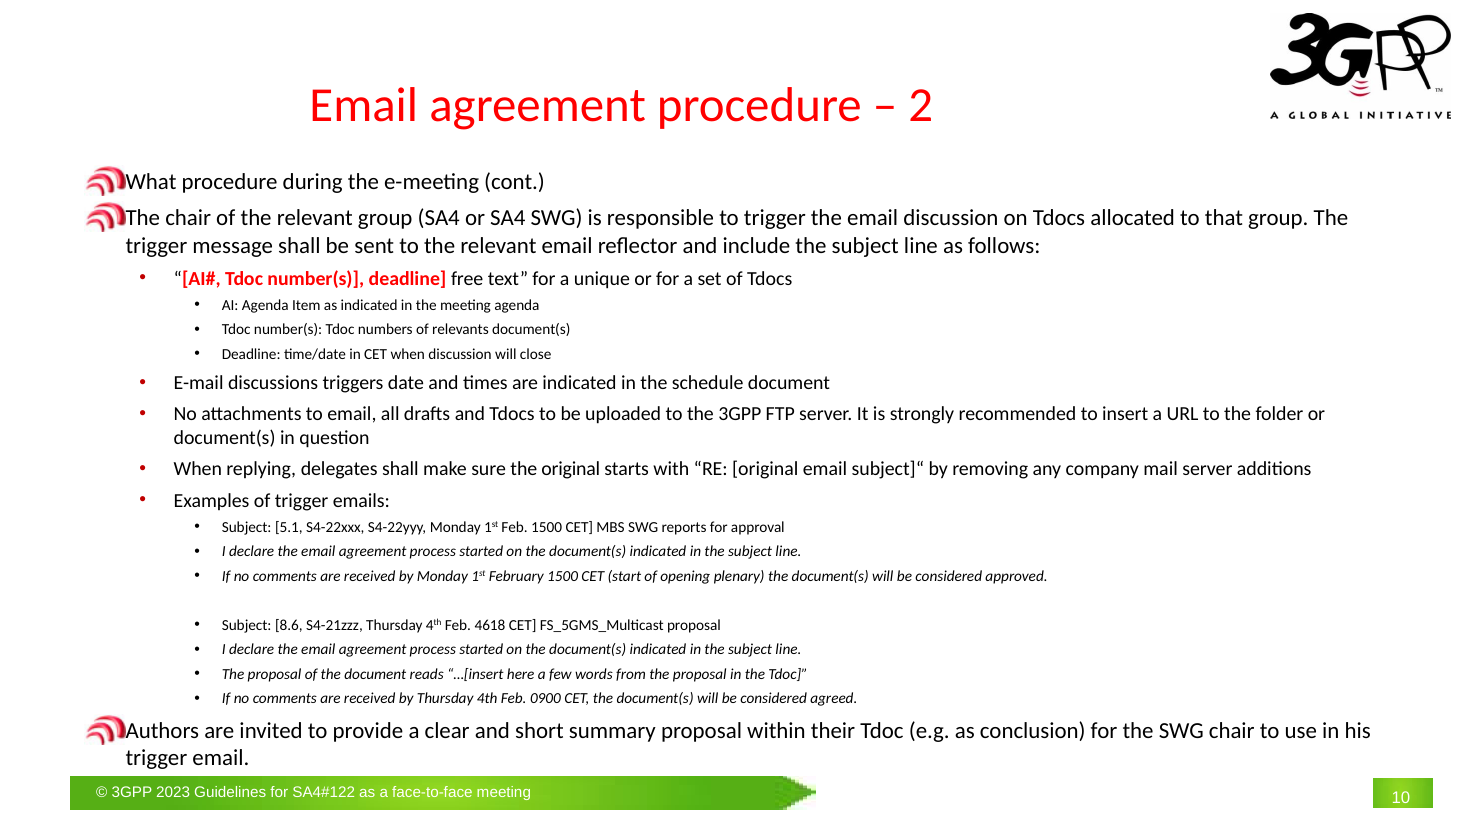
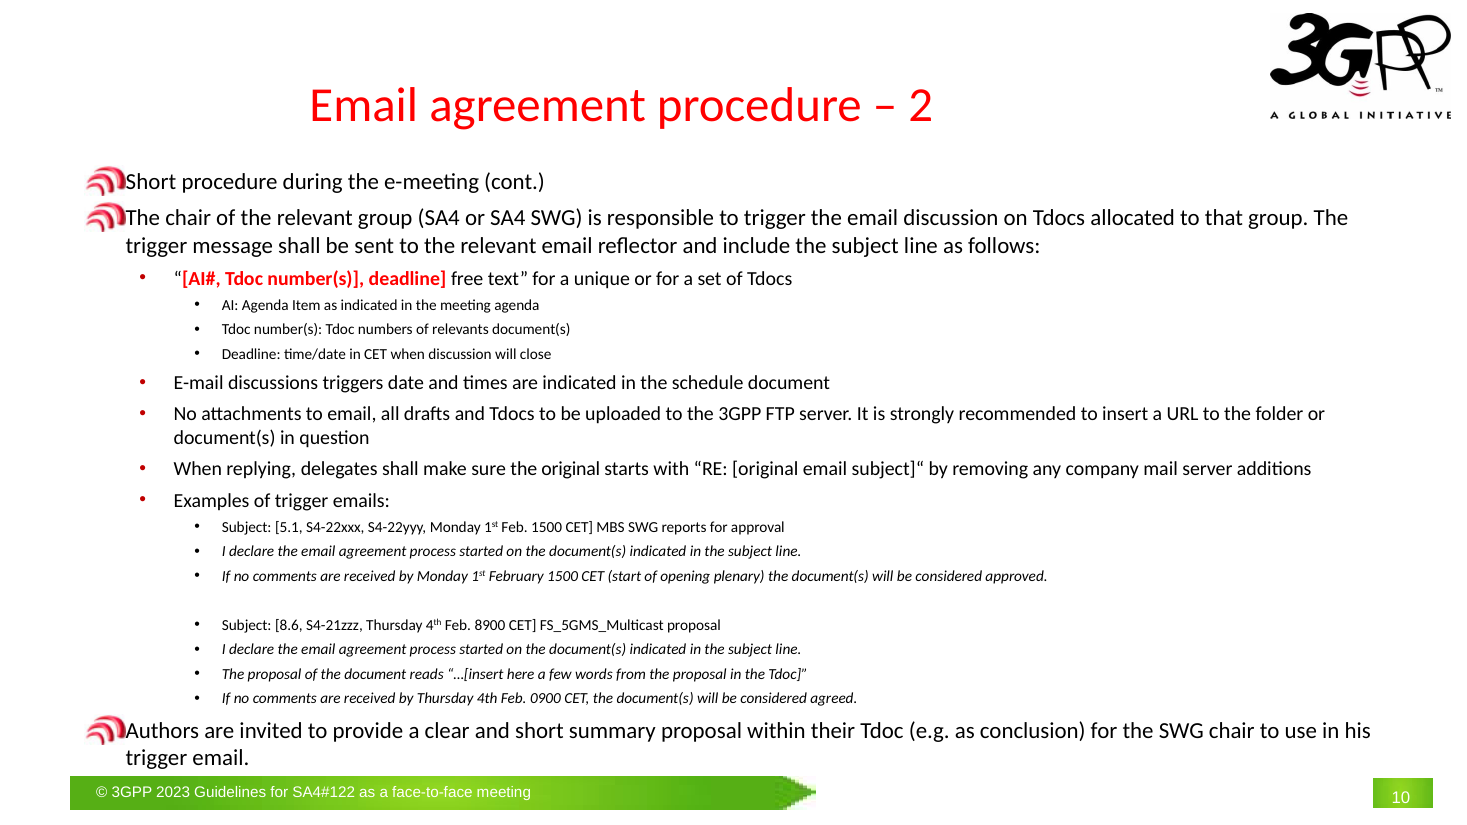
What at (151, 182): What -> Short
4618: 4618 -> 8900
